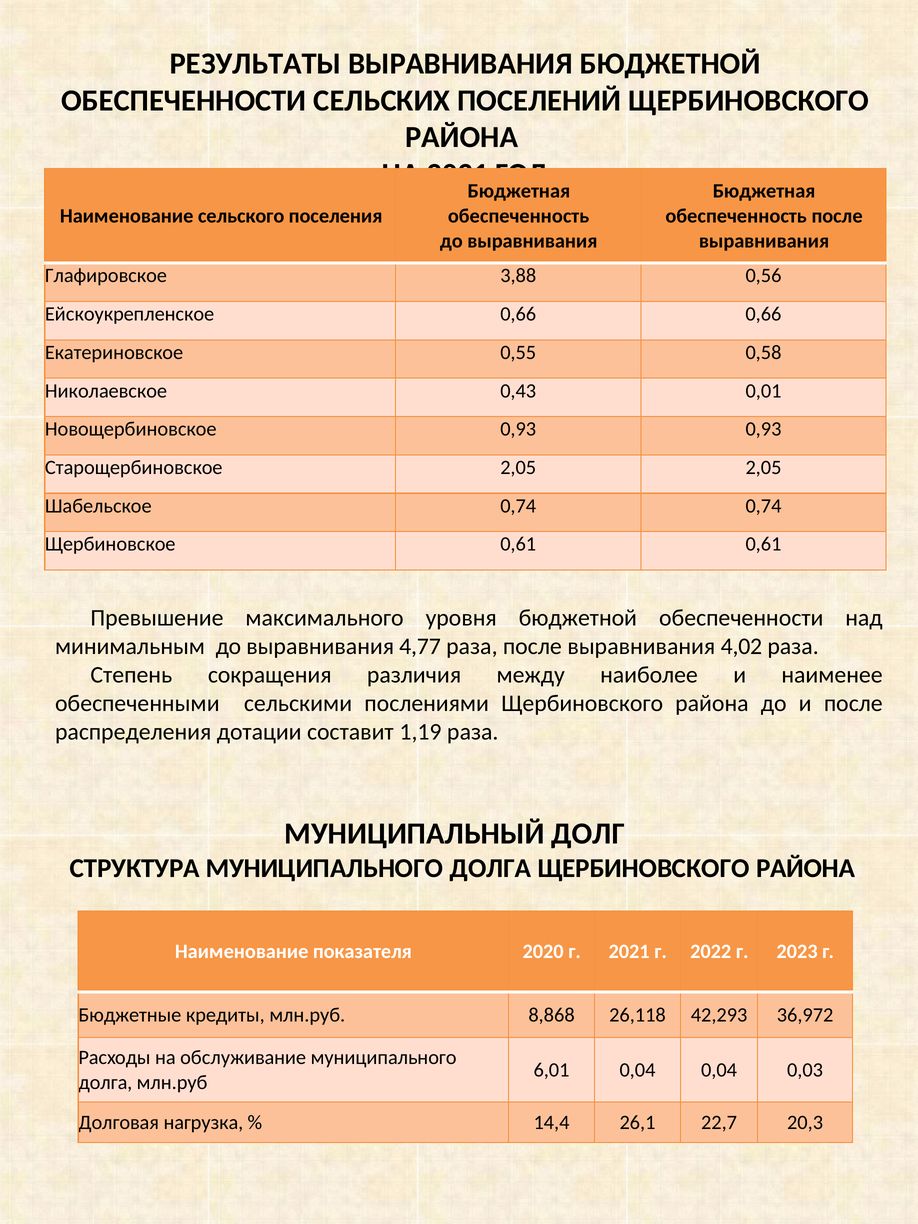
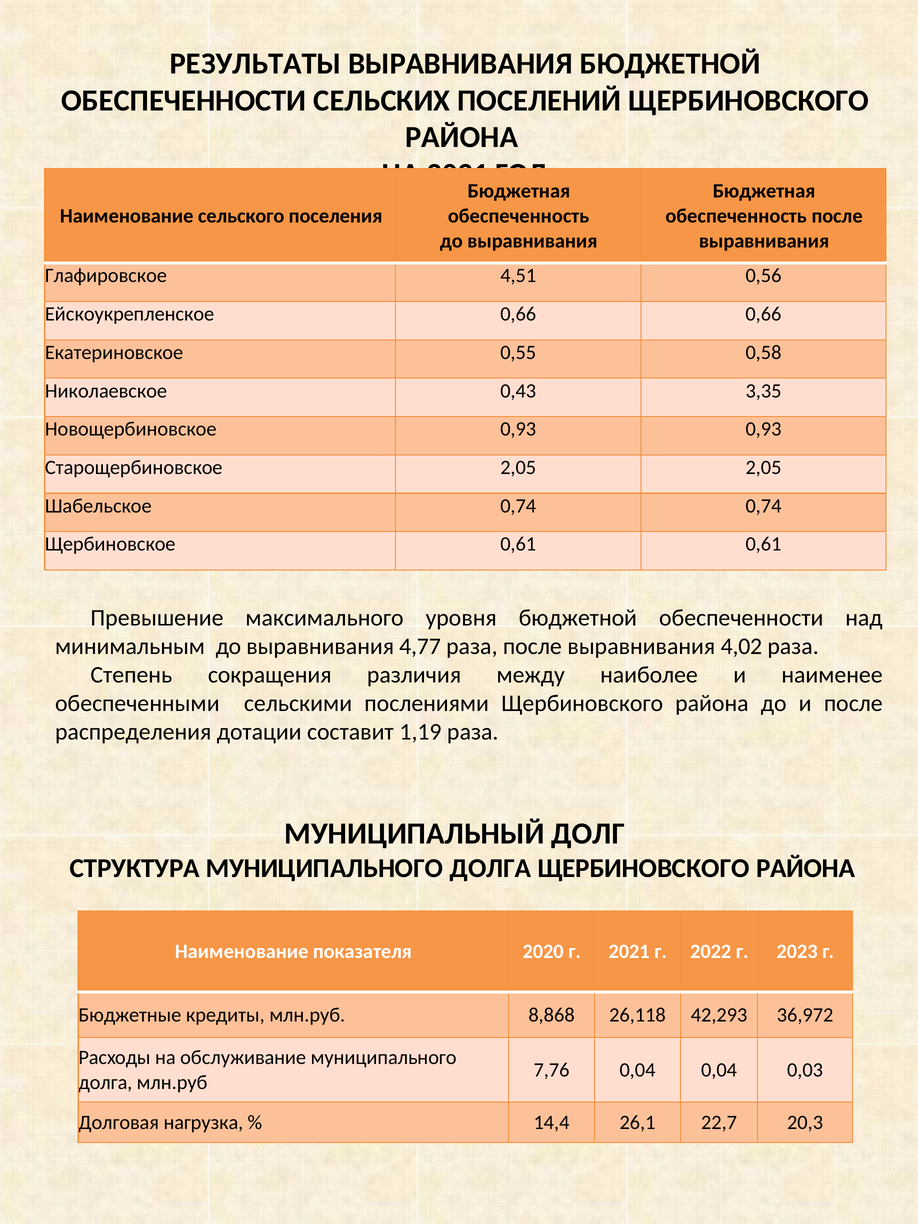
3,88: 3,88 -> 4,51
0,01: 0,01 -> 3,35
6,01: 6,01 -> 7,76
